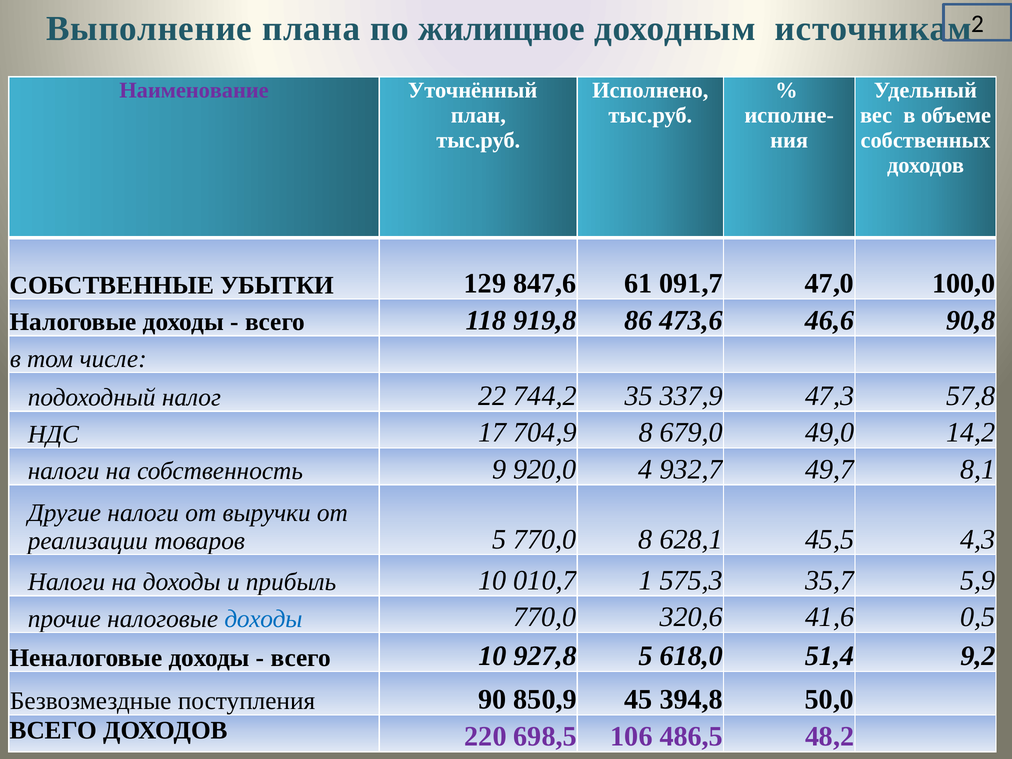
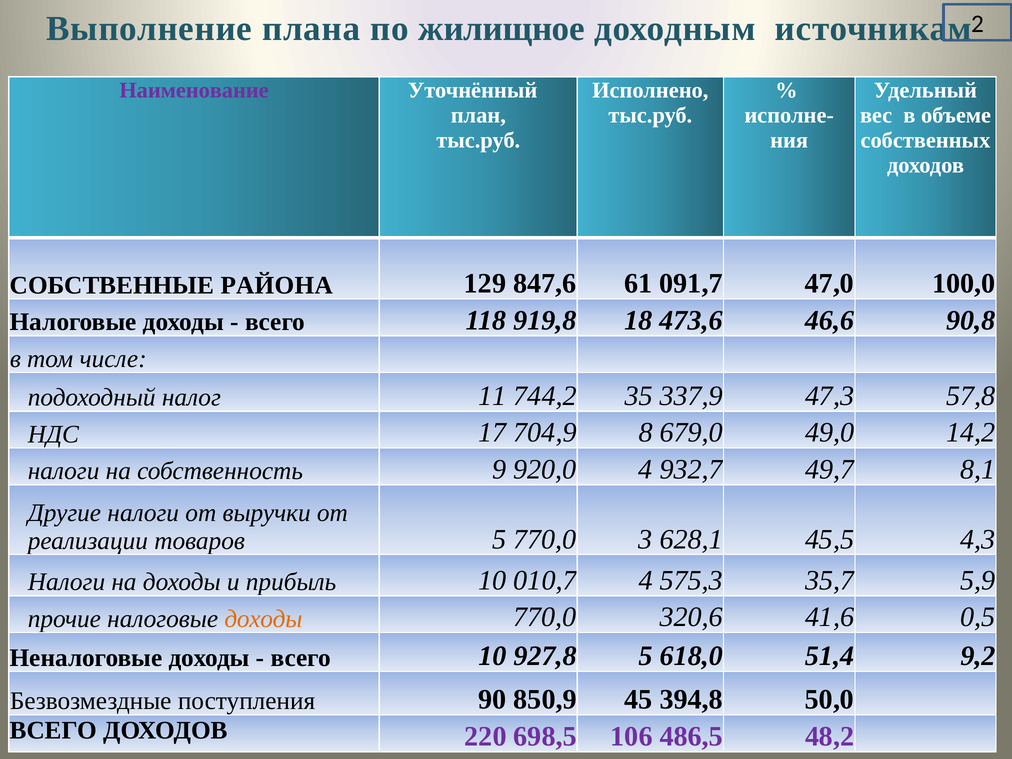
УБЫТКИ: УБЫТКИ -> РАЙОНА
86: 86 -> 18
22: 22 -> 11
770,0 8: 8 -> 3
010,7 1: 1 -> 4
доходы at (263, 619) colour: blue -> orange
